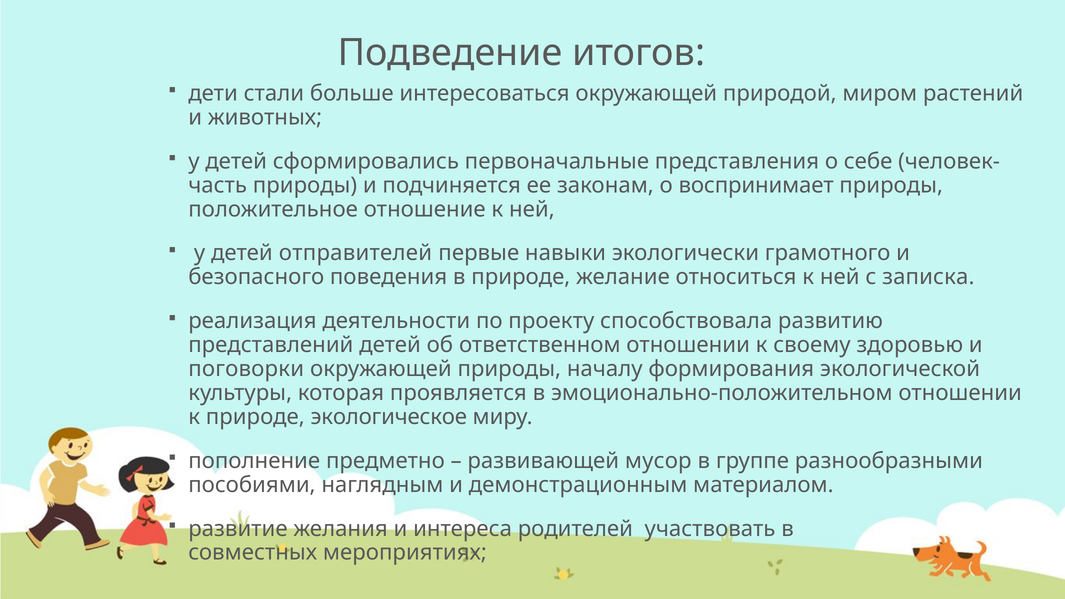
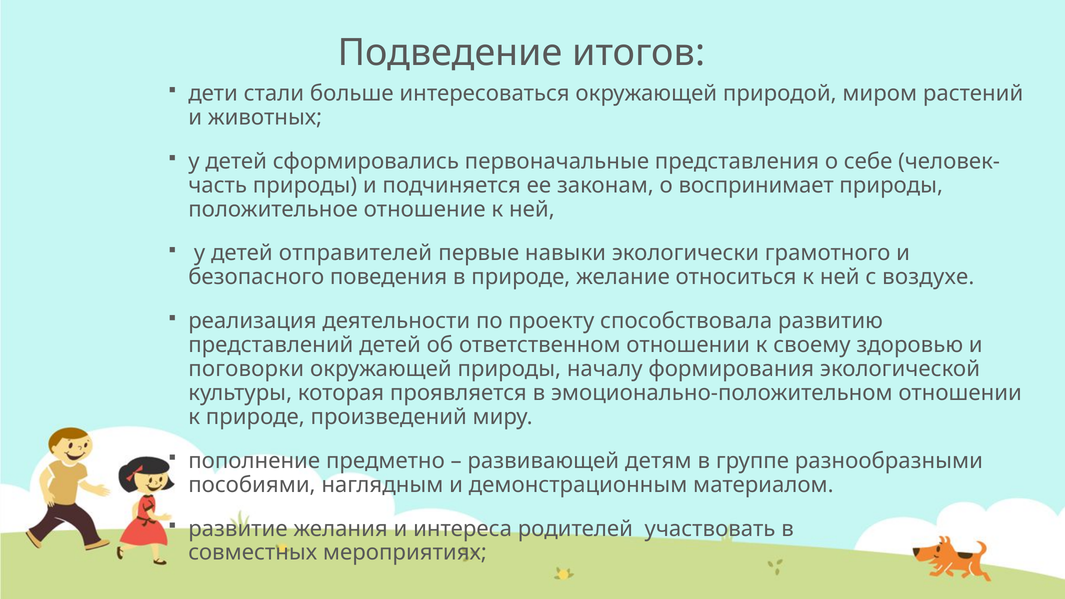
записка: записка -> воздухе
экологическое: экологическое -> произведений
мусор: мусор -> детям
